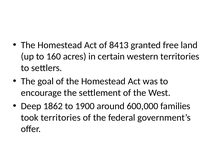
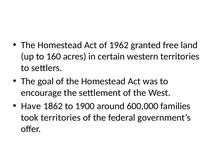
8413: 8413 -> 1962
Deep: Deep -> Have
